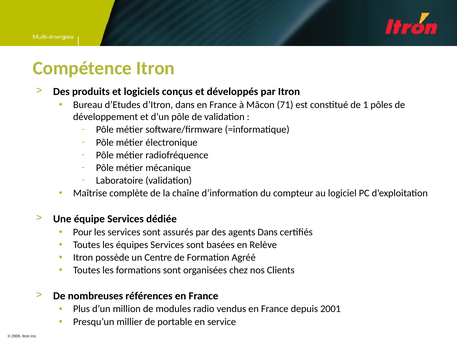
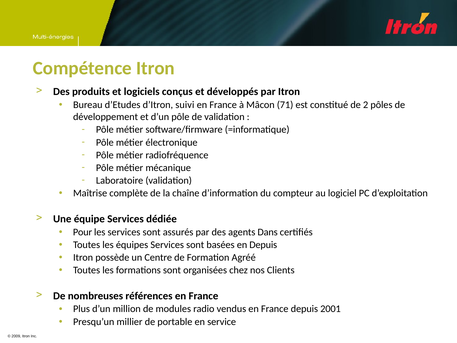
d’Itron dans: dans -> suivi
1: 1 -> 2
en Relève: Relève -> Depuis
